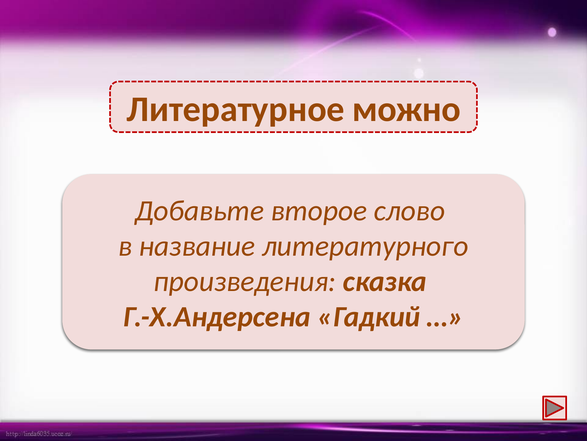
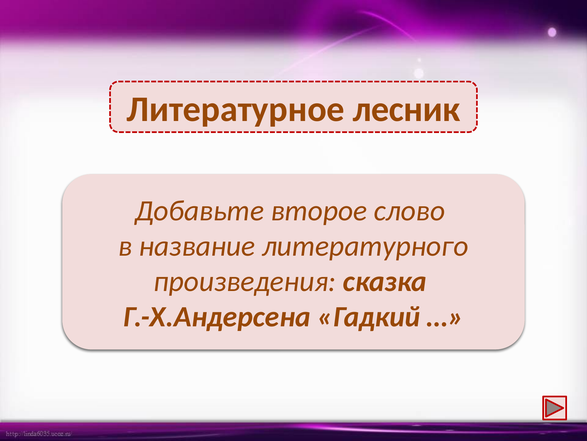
можно: можно -> лесник
